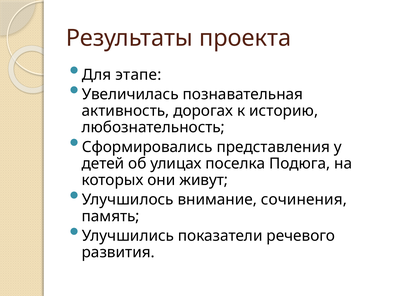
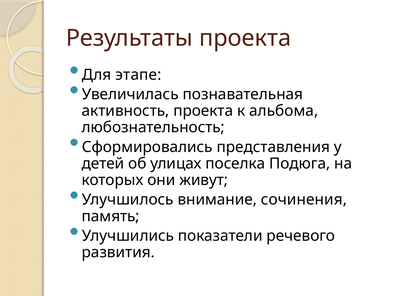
активность дорогах: дорогах -> проекта
историю: историю -> альбома
